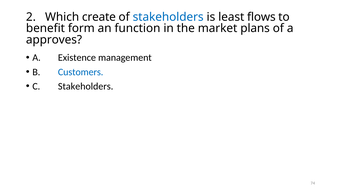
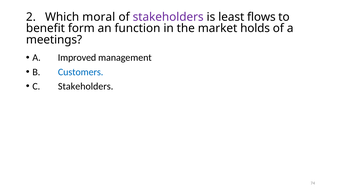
create: create -> moral
stakeholders at (168, 17) colour: blue -> purple
plans: plans -> holds
approves: approves -> meetings
Existence: Existence -> Improved
